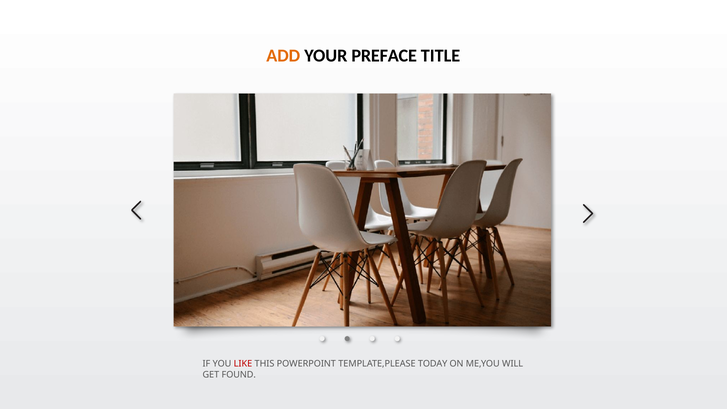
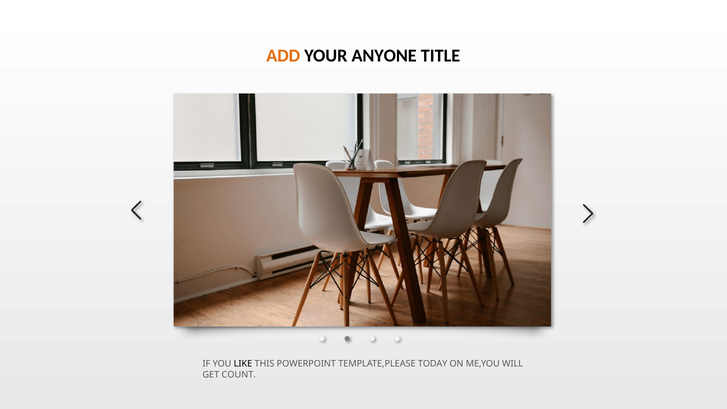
PREFACE: PREFACE -> ANYONE
LIKE colour: red -> black
FOUND: FOUND -> COUNT
